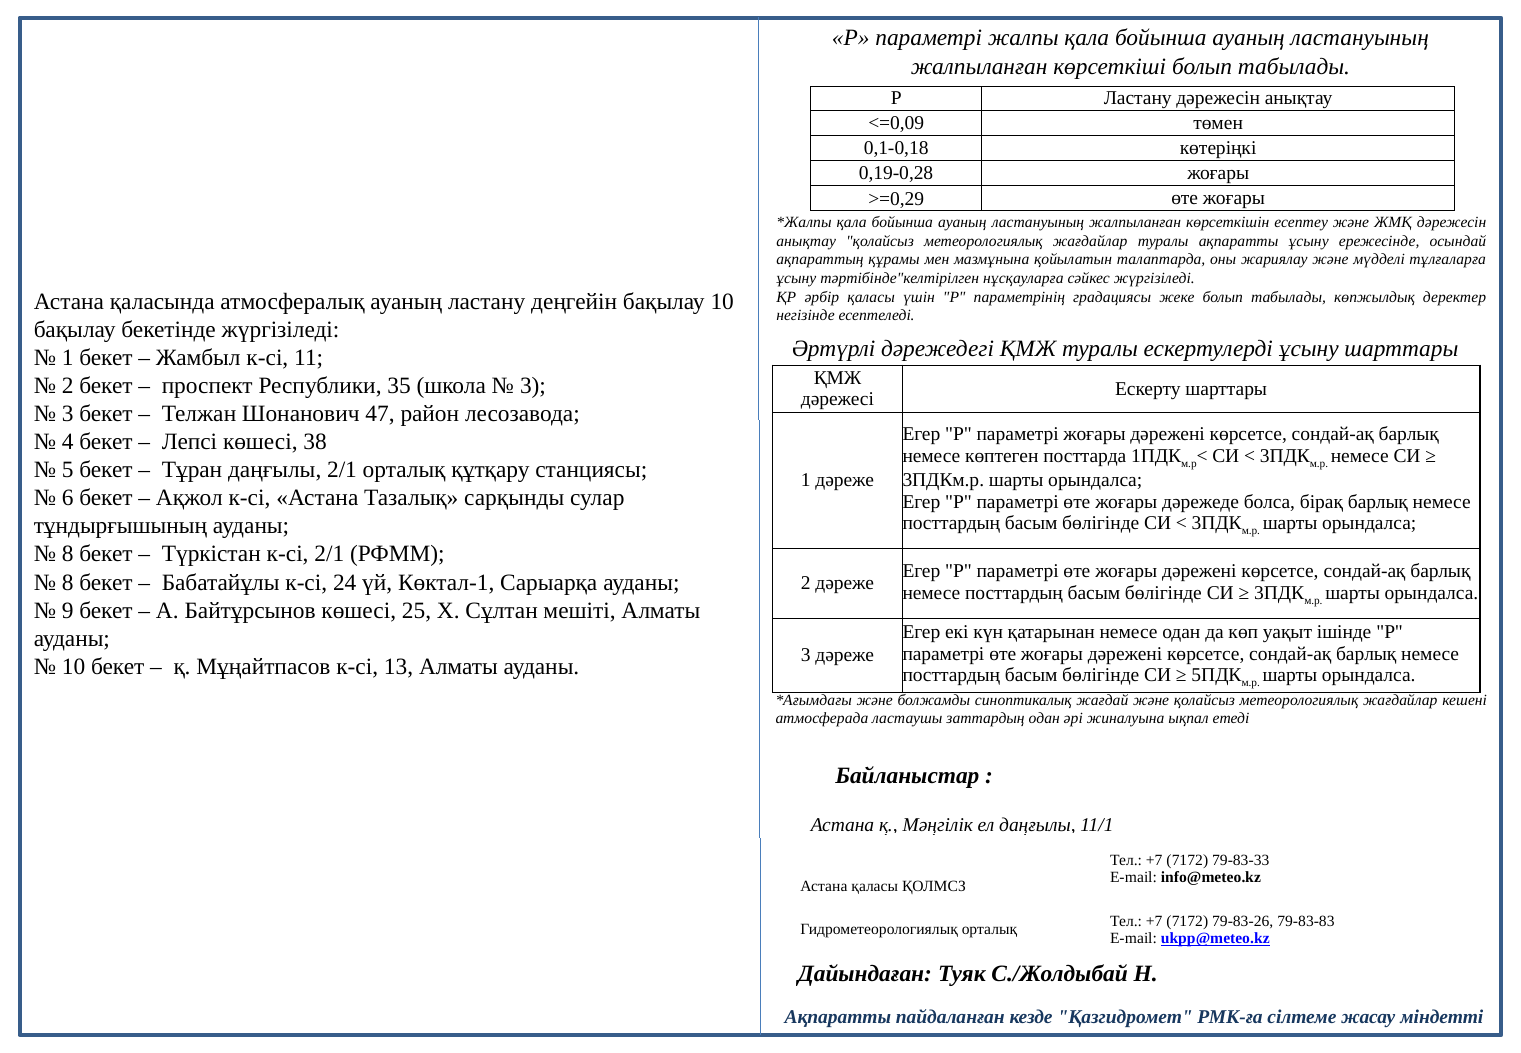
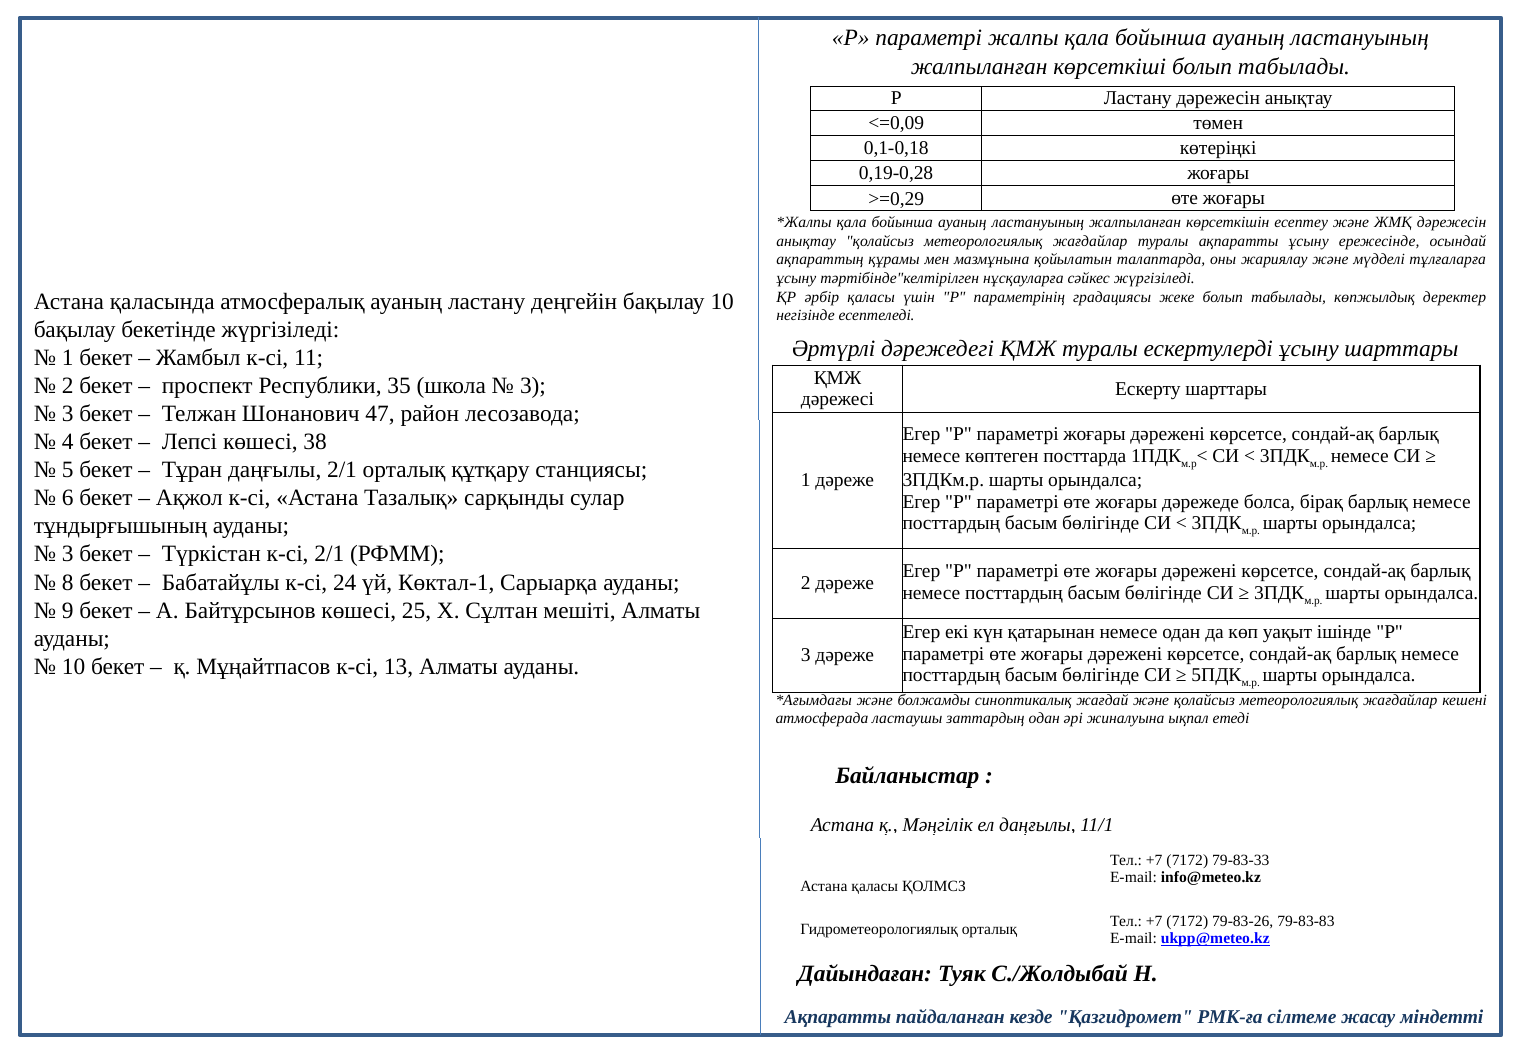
8 at (68, 554): 8 -> 3
